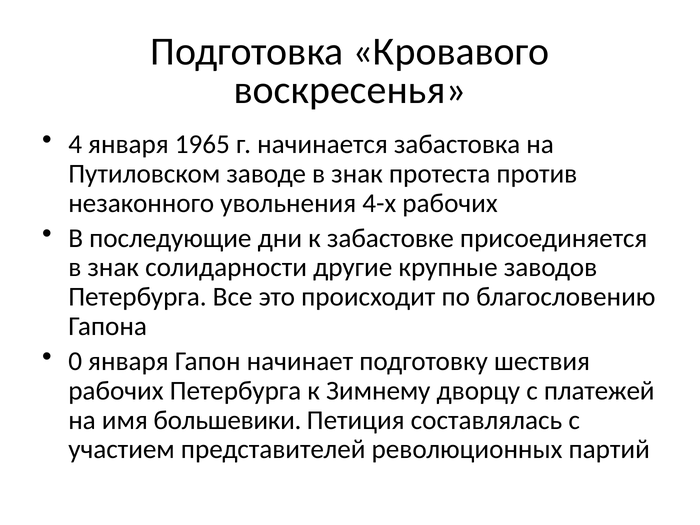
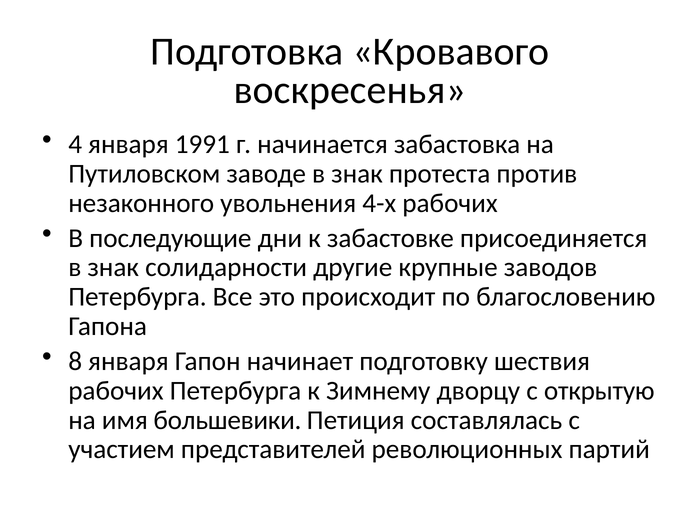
1965: 1965 -> 1991
0: 0 -> 8
платежей: платежей -> открытую
